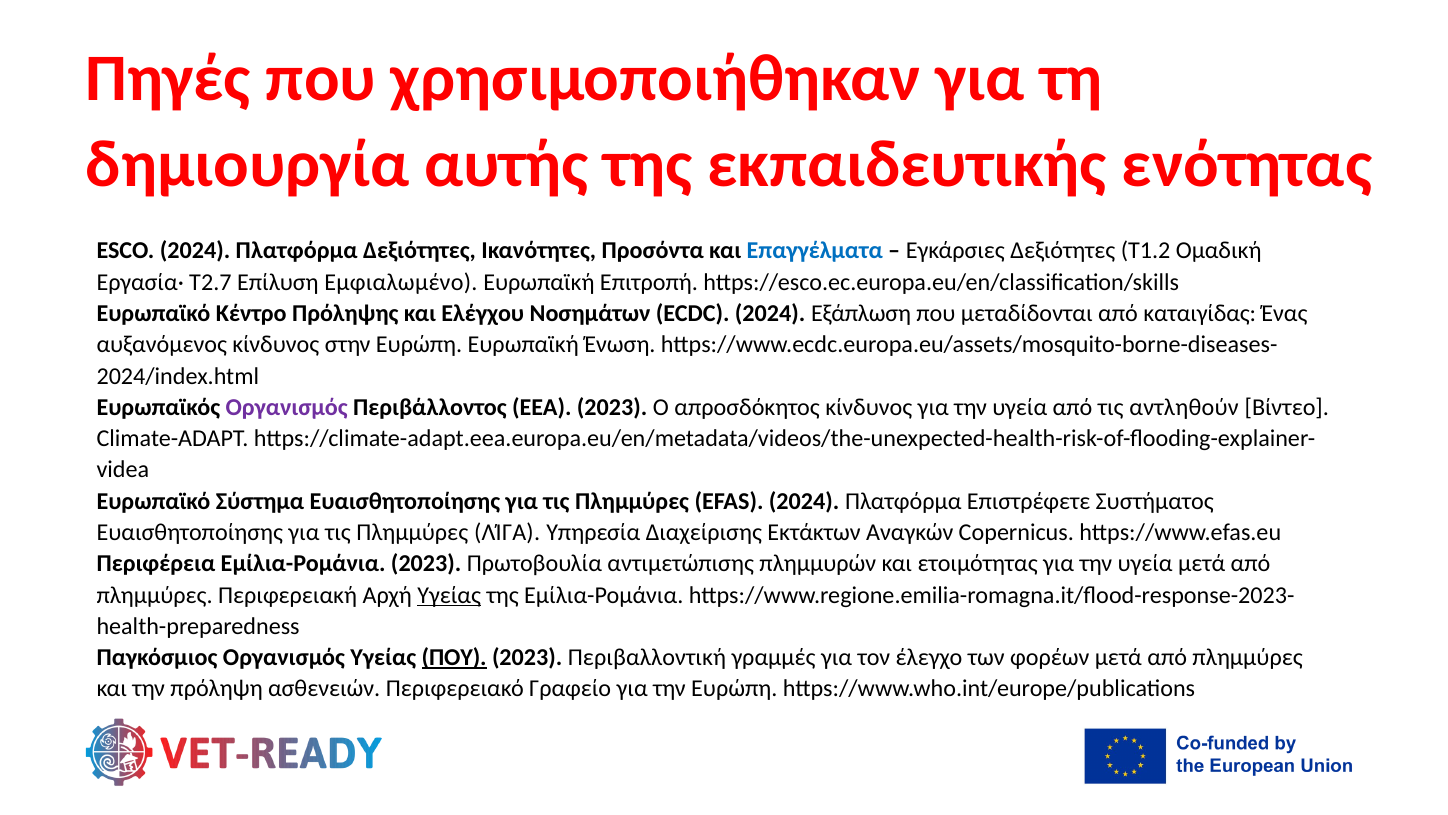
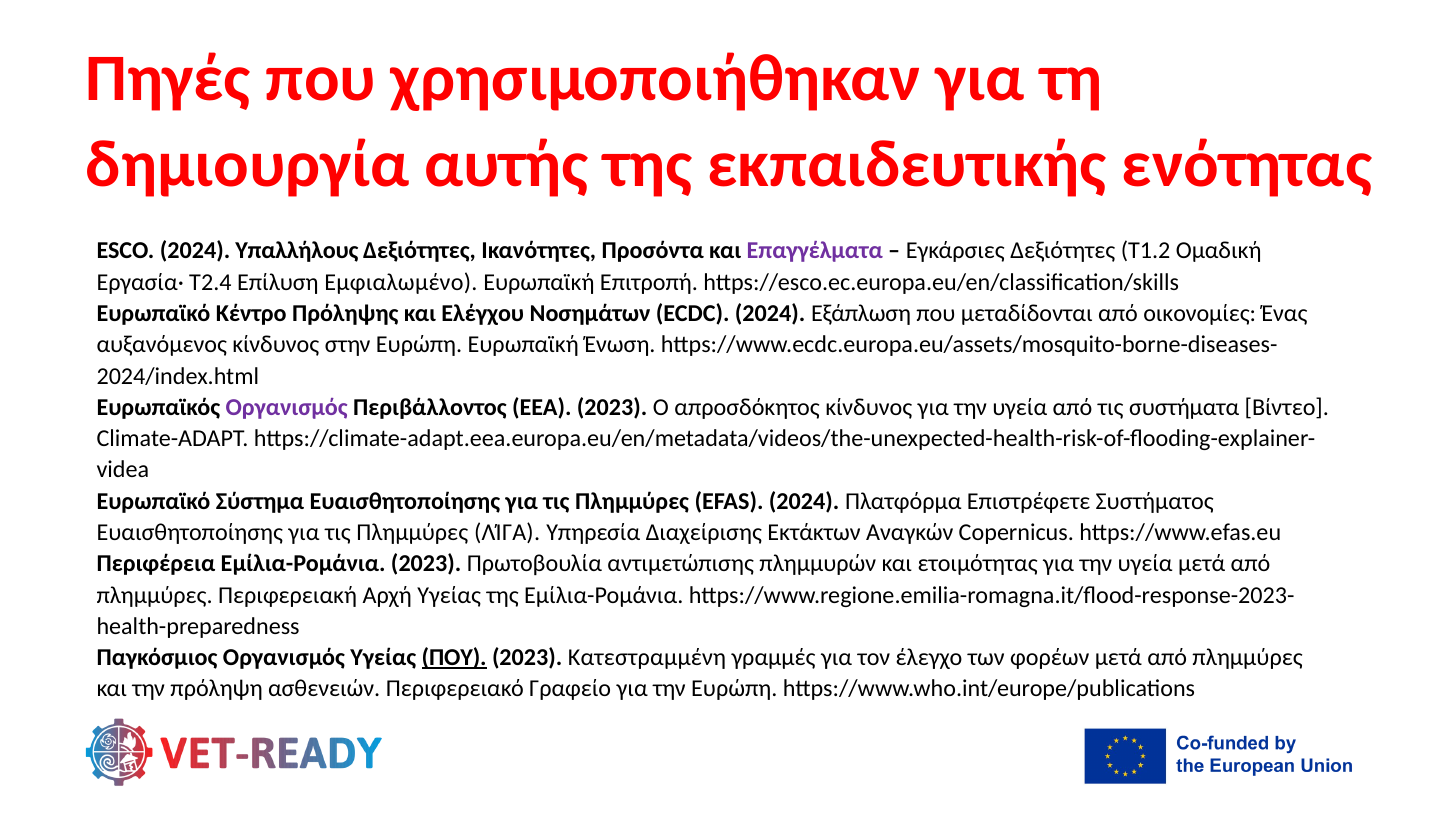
ESCO 2024 Πλατφόρμα: Πλατφόρμα -> Υπαλλήλους
Επαγγέλματα colour: blue -> purple
T2.7: T2.7 -> T2.4
καταιγίδας: καταιγίδας -> οικονομίες
αντληθούν: αντληθούν -> συστήματα
Υγείας at (449, 595) underline: present -> none
Περιβαλλοντική: Περιβαλλοντική -> Κατεστραμμένη
